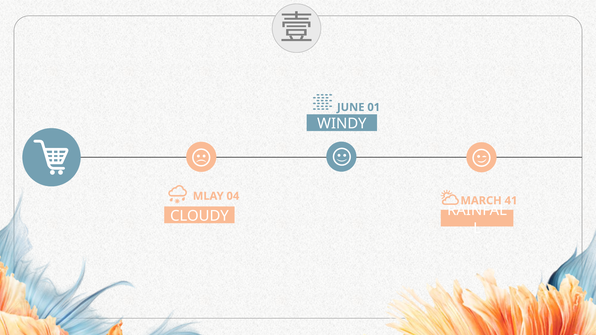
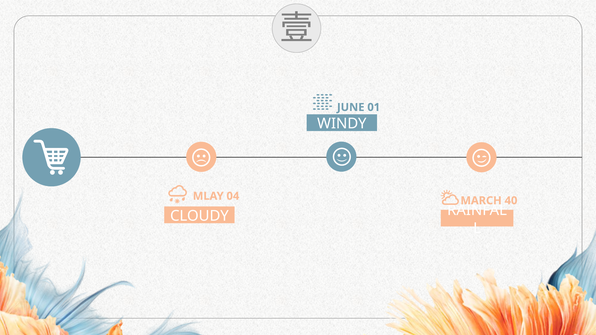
41: 41 -> 40
